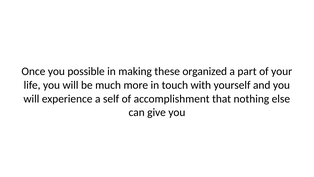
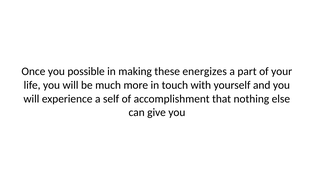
organized: organized -> energizes
